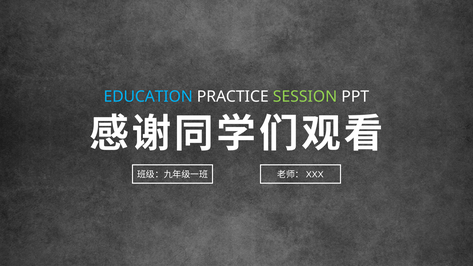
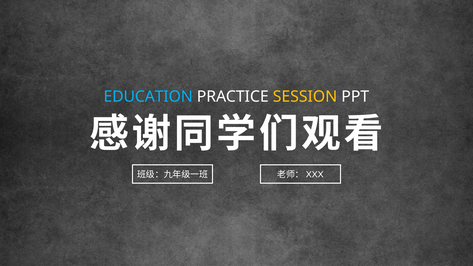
SESSION colour: light green -> yellow
